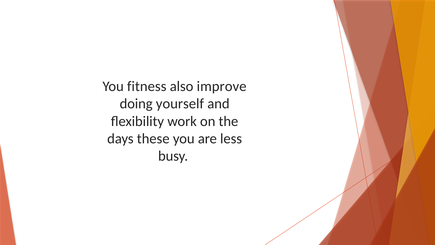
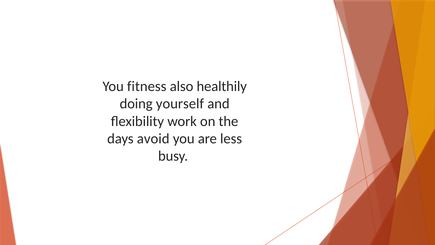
improve: improve -> healthily
these: these -> avoid
